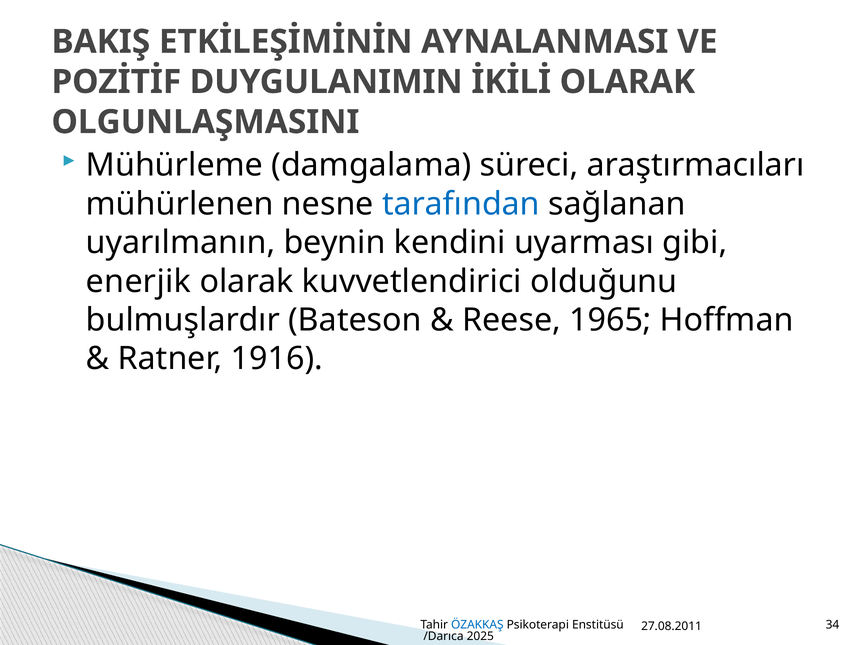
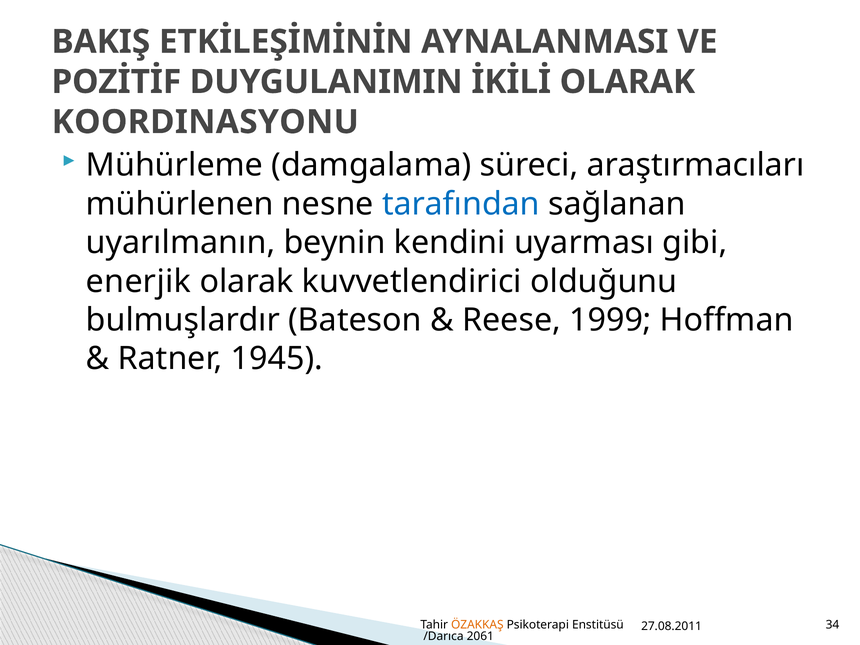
OLGUNLAŞMASINI: OLGUNLAŞMASINI -> KOORDINASYONU
1965: 1965 -> 1999
1916: 1916 -> 1945
ÖZAKKAŞ colour: blue -> orange
2025: 2025 -> 2061
